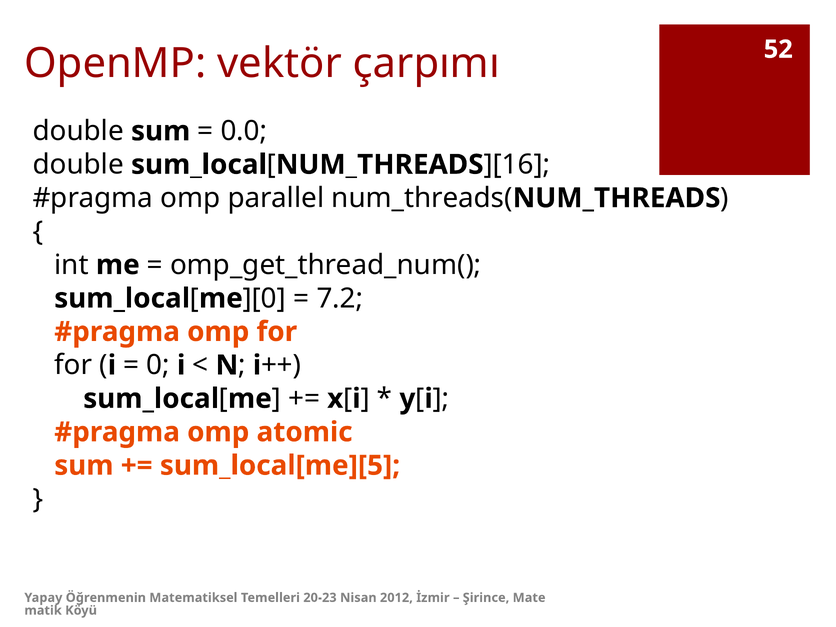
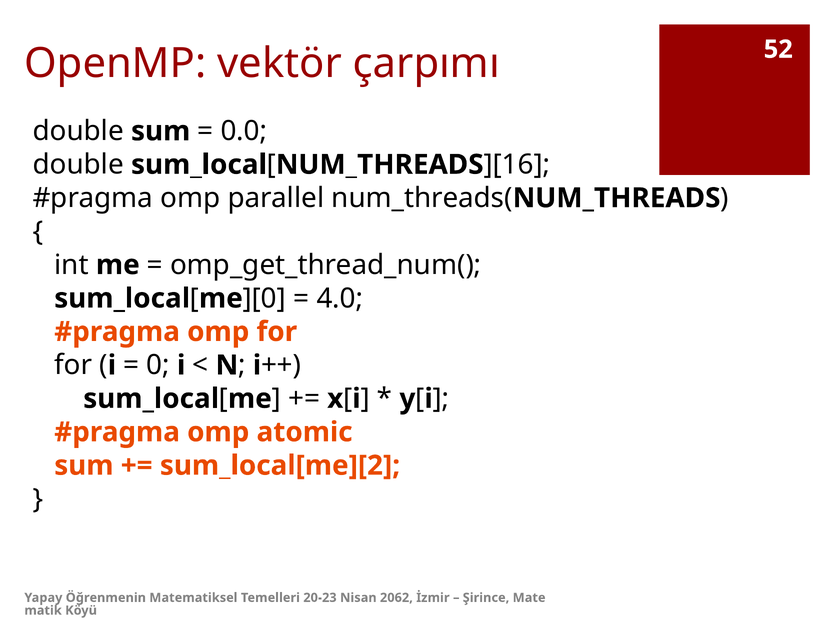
7.2: 7.2 -> 4.0
sum_local[me][5: sum_local[me][5 -> sum_local[me][2
2012: 2012 -> 2062
